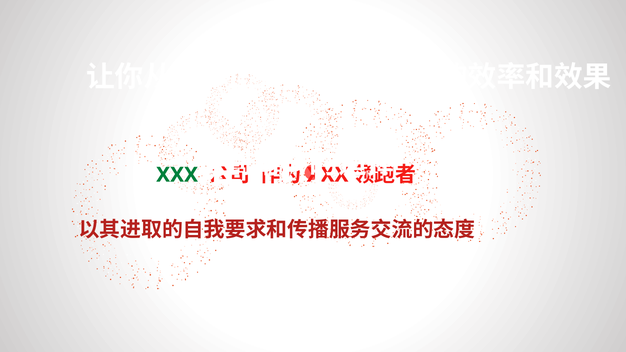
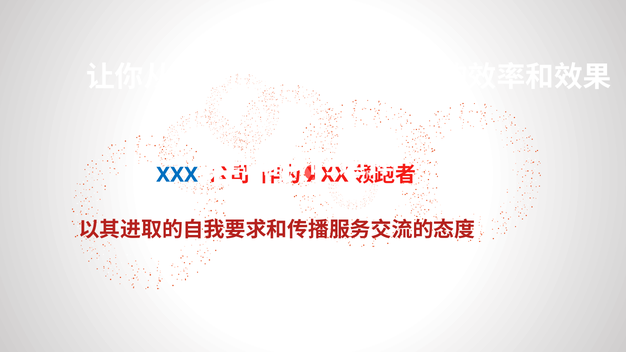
XXX at (177, 175) colour: green -> blue
